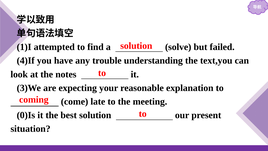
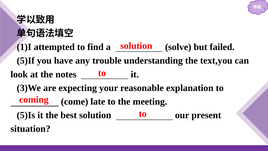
4)If: 4)If -> 5)If
0)Is: 0)Is -> 5)Is
